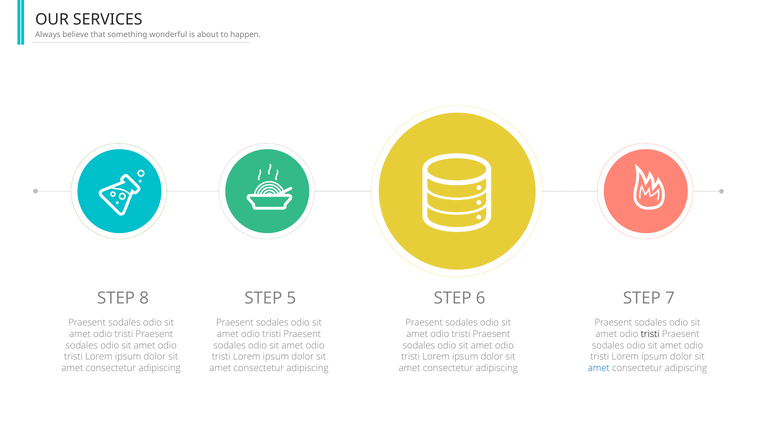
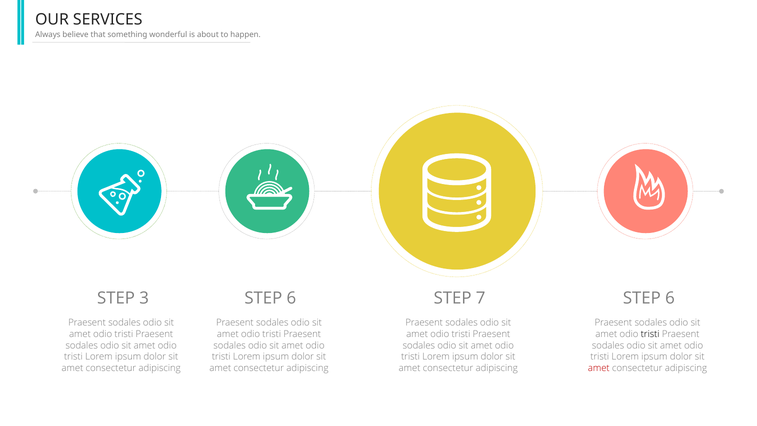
8: 8 -> 3
5 at (291, 298): 5 -> 6
6: 6 -> 7
7 at (670, 298): 7 -> 6
amet at (599, 368) colour: blue -> red
